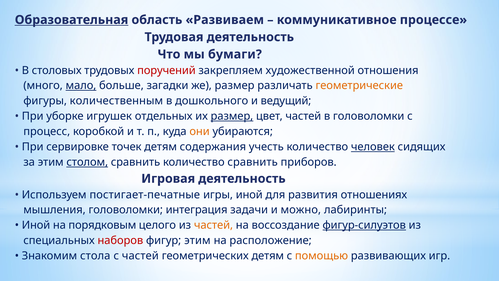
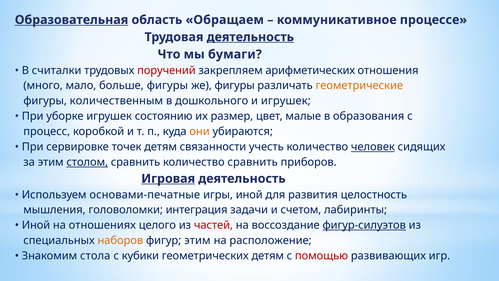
Развиваем: Развиваем -> Обращаем
деятельность at (250, 37) underline: none -> present
столовых: столовых -> считалки
художественной: художественной -> арифметических
мало underline: present -> none
больше загадки: загадки -> фигуры
же размер: размер -> фигуры
и ведущий: ведущий -> игрушек
отдельных: отдельных -> состоянию
размер at (232, 116) underline: present -> none
цвет частей: частей -> малые
в головоломки: головоломки -> образования
содержания: содержания -> связанности
Игровая underline: none -> present
постигает-печатные: постигает-печатные -> основами-печатные
отношениях: отношениях -> целостность
можно: можно -> счетом
порядковым: порядковым -> отношениях
частей at (213, 225) colour: orange -> red
наборов colour: red -> orange
с частей: частей -> кубики
помощью colour: orange -> red
